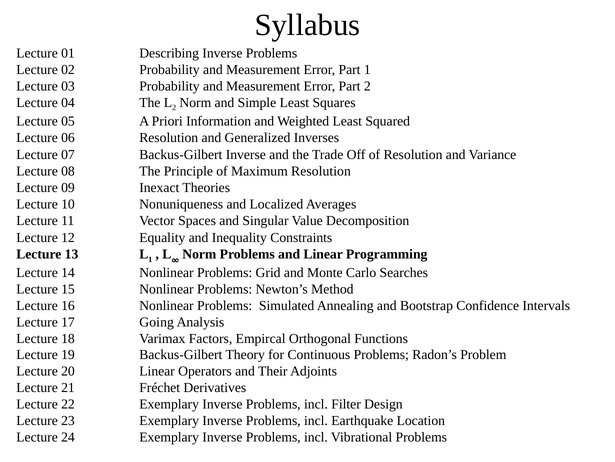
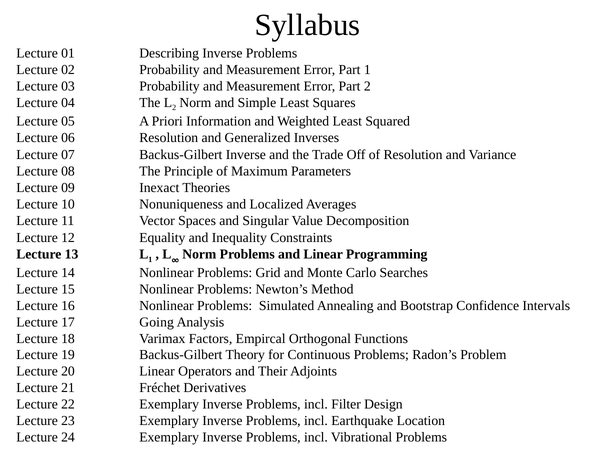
Maximum Resolution: Resolution -> Parameters
